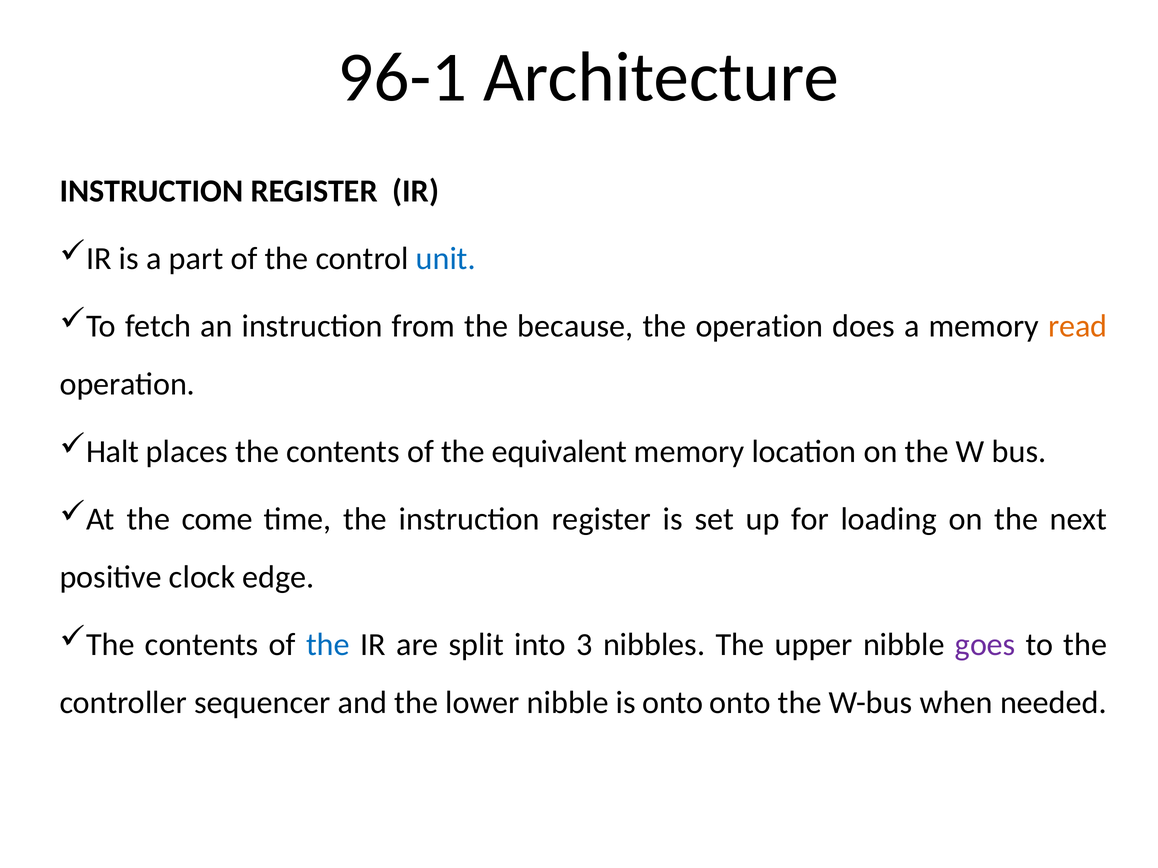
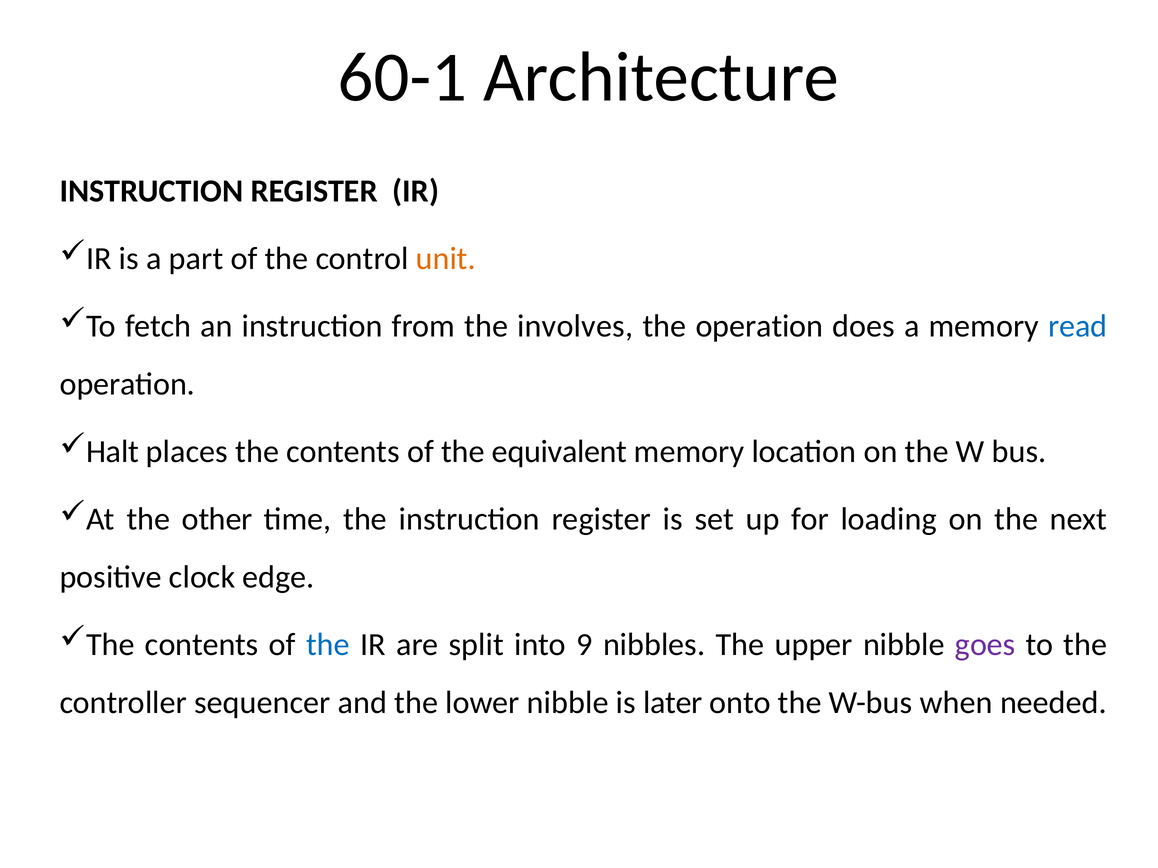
96-1: 96-1 -> 60-1
unit colour: blue -> orange
because: because -> involves
read colour: orange -> blue
come: come -> other
3: 3 -> 9
is onto: onto -> later
